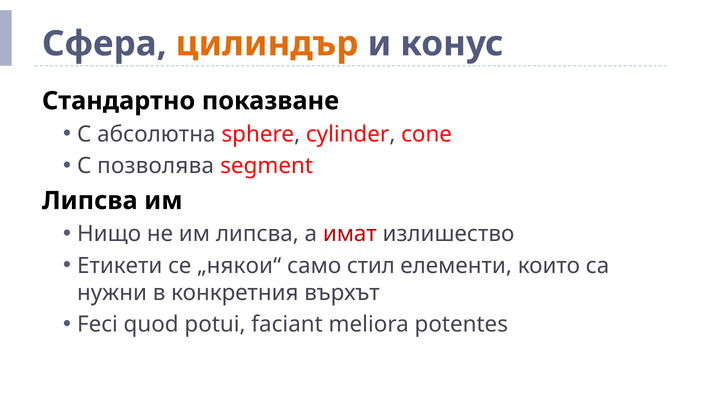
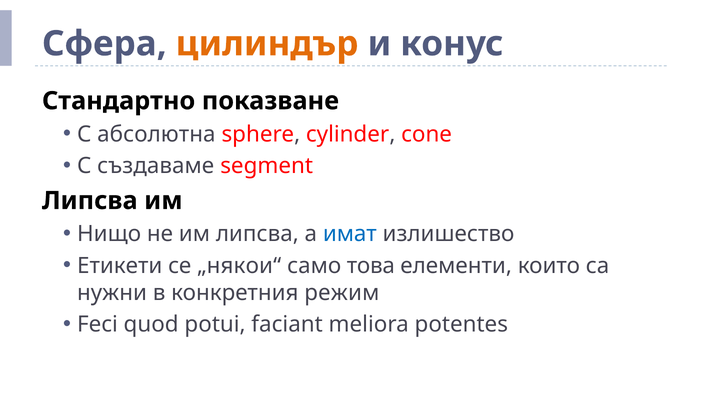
позволява: позволява -> създаваме
имат colour: red -> blue
стил: стил -> това
върхът: върхът -> режим
